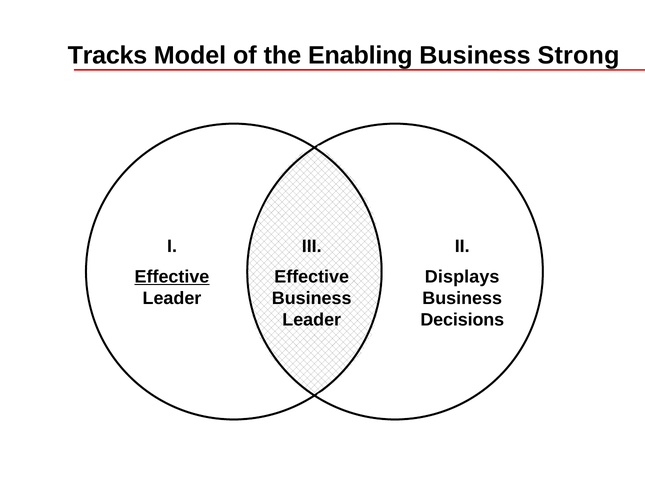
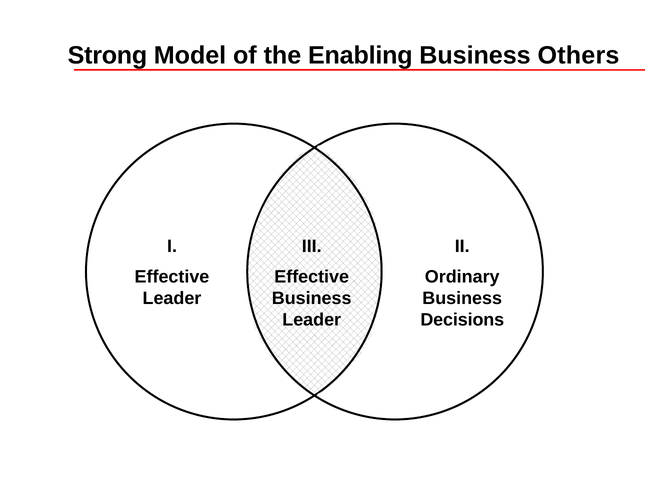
Tracks: Tracks -> Strong
Strong: Strong -> Others
Effective at (172, 277) underline: present -> none
Displays: Displays -> Ordinary
